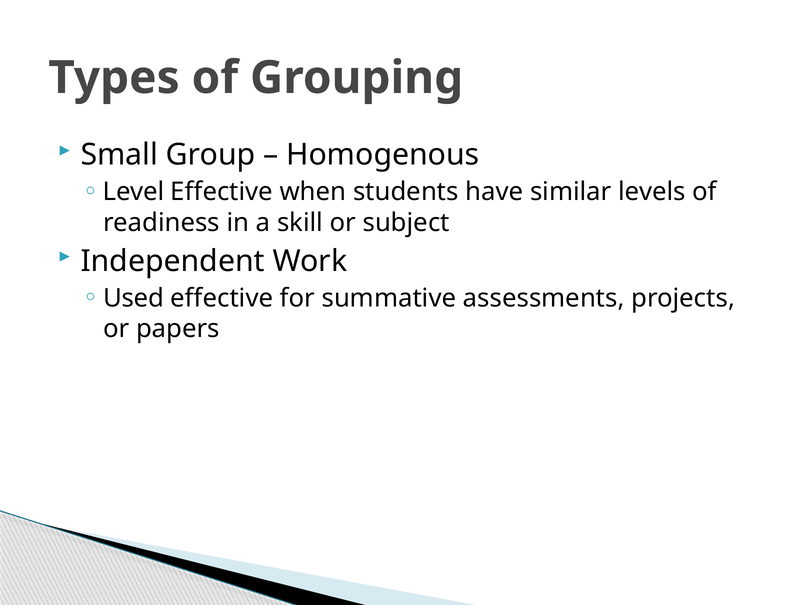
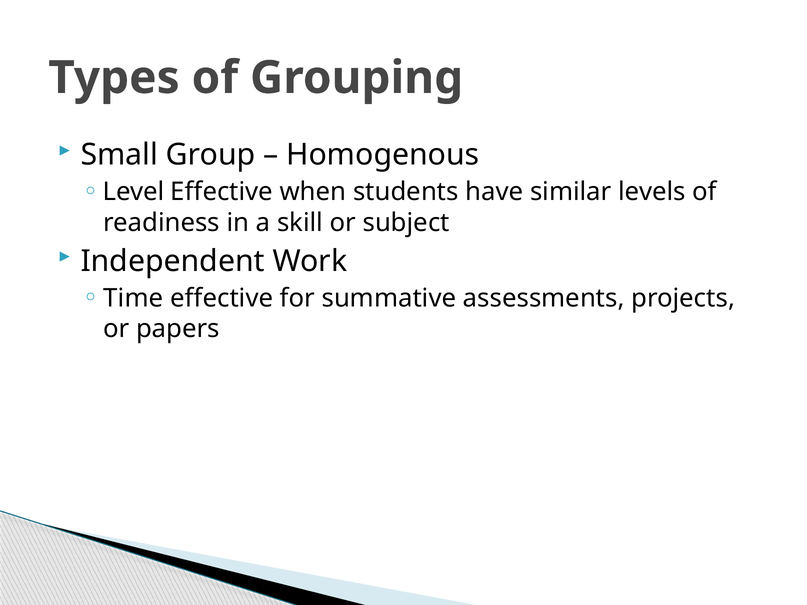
Used: Used -> Time
